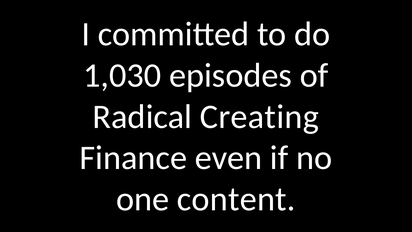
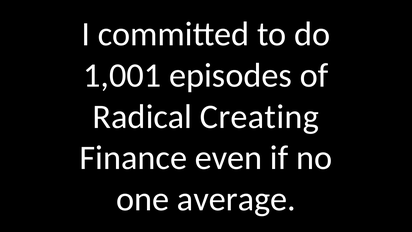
1,030: 1,030 -> 1,001
content: content -> average
